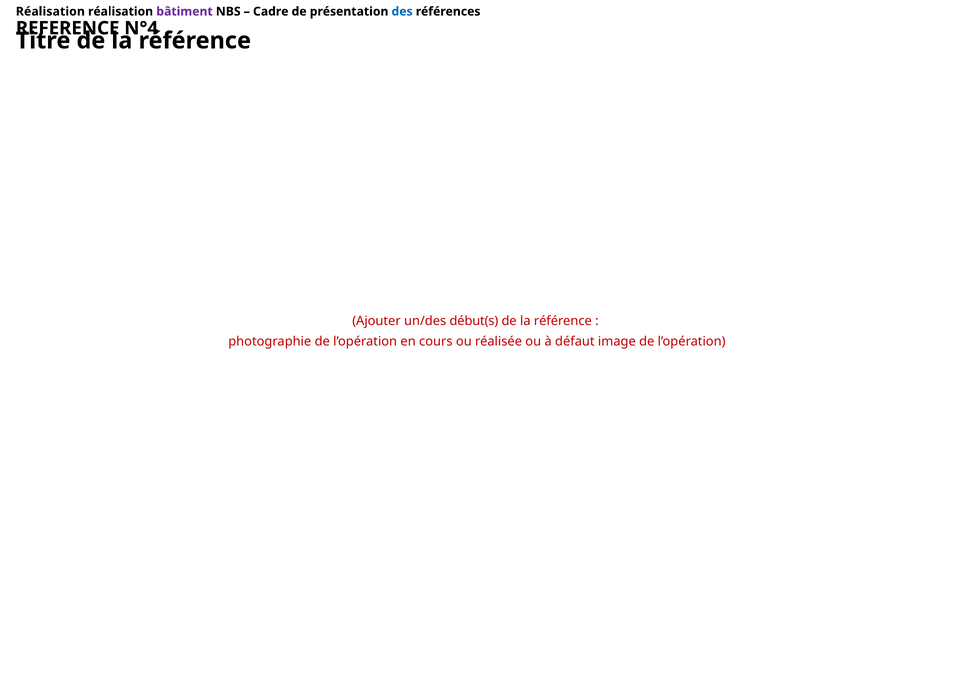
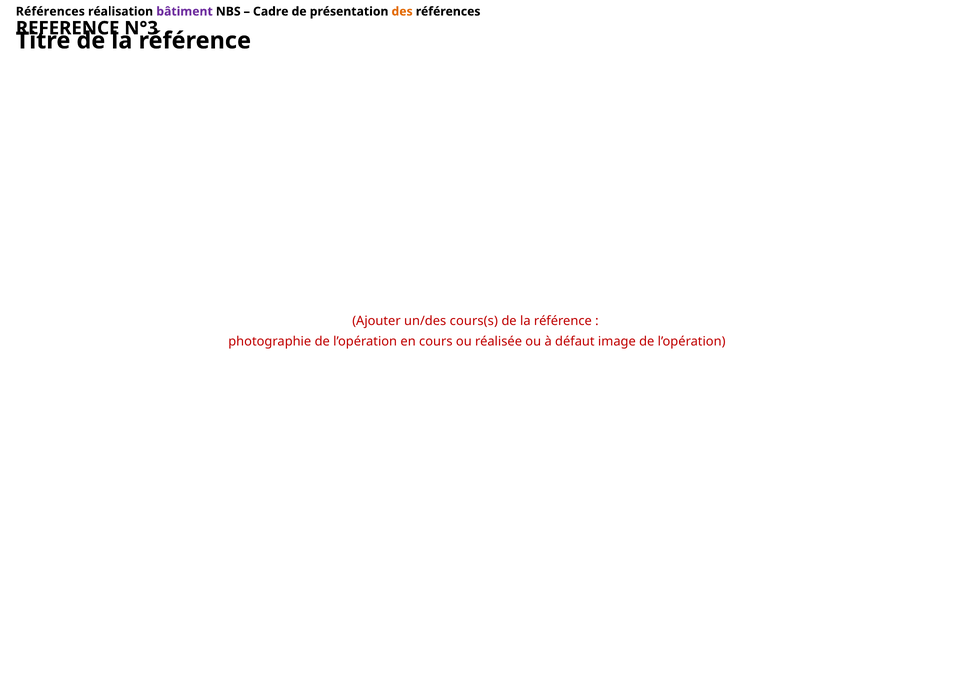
Réalisation at (50, 12): Réalisation -> Références
des colour: blue -> orange
N°4: N°4 -> N°3
début(s: début(s -> cours(s
